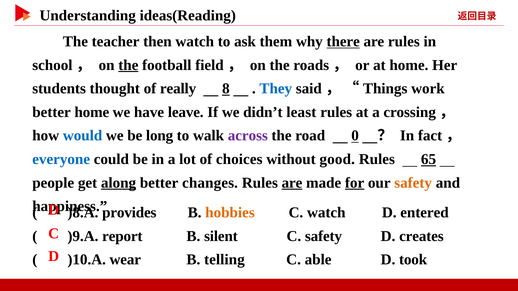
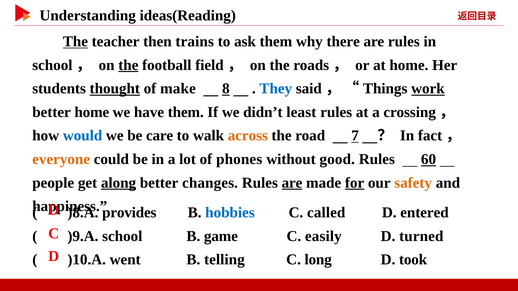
The at (75, 42) underline: none -> present
then watch: watch -> trains
there underline: present -> none
thought underline: none -> present
really: really -> make
work underline: none -> present
have leave: leave -> them
long: long -> care
across colour: purple -> orange
0: 0 -> 7
everyone colour: blue -> orange
choices: choices -> phones
65: 65 -> 60
hobbies colour: orange -> blue
C watch: watch -> called
)9.A report: report -> school
silent: silent -> game
C safety: safety -> easily
creates: creates -> turned
wear: wear -> went
able: able -> long
